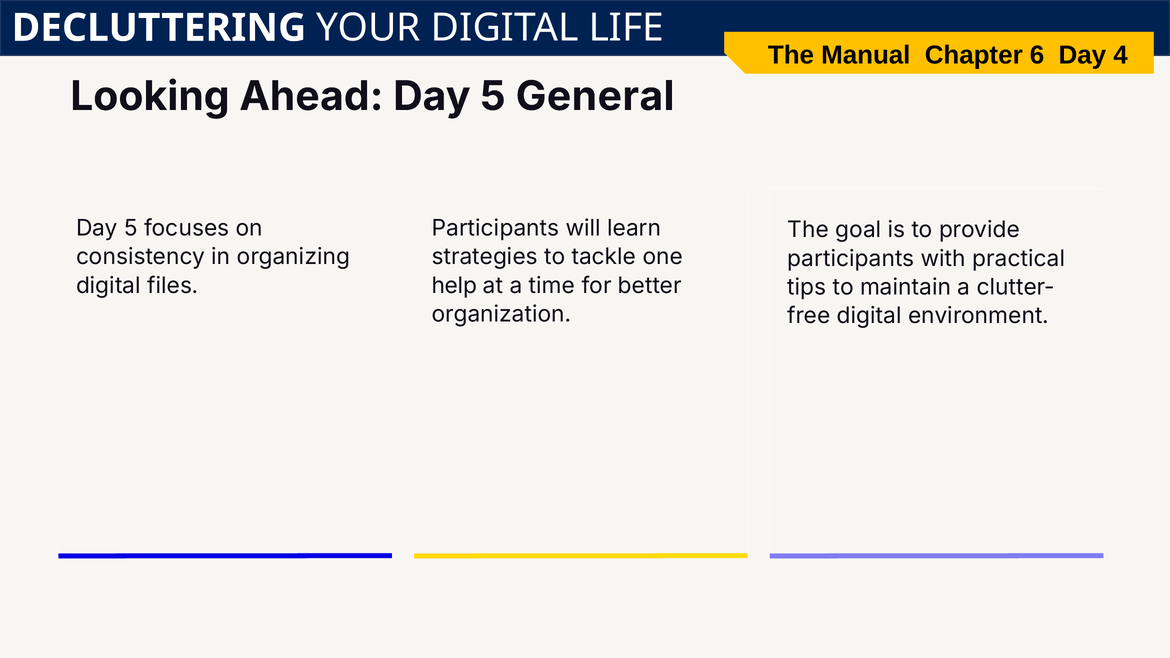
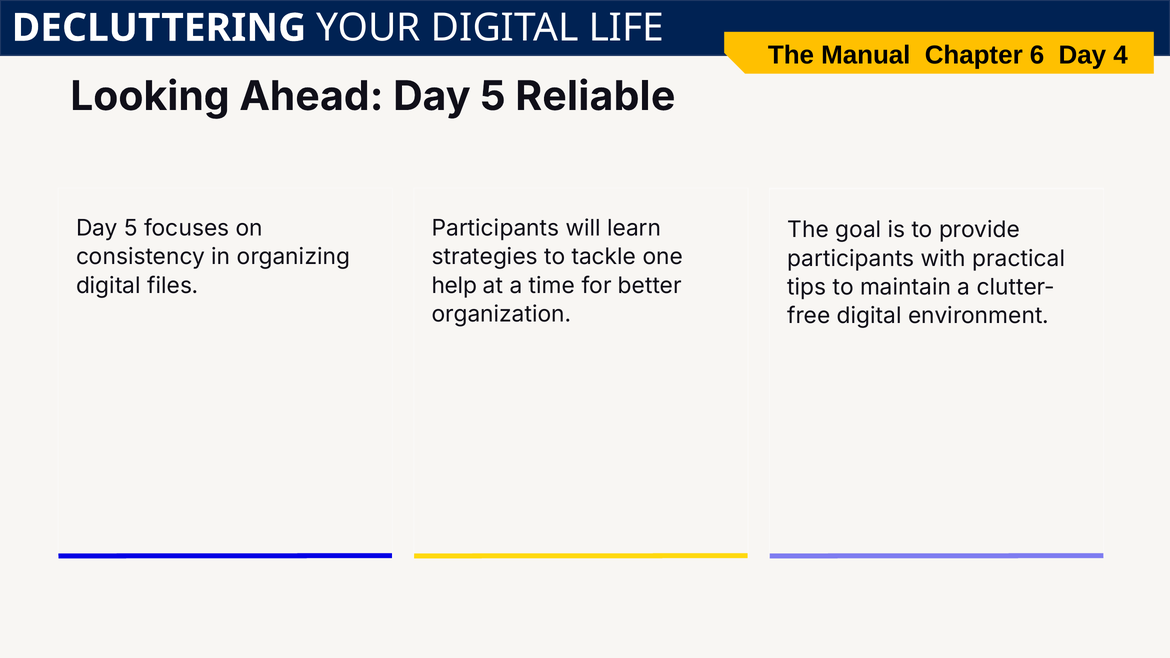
General: General -> Reliable
